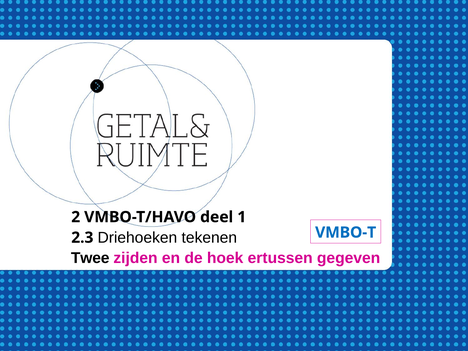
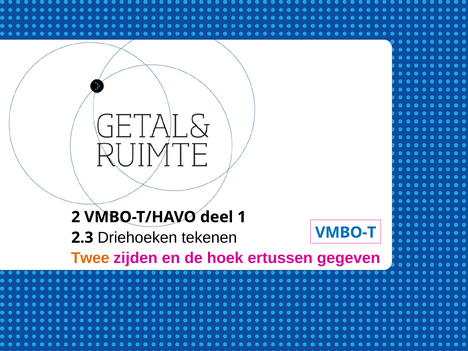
Twee colour: black -> orange
